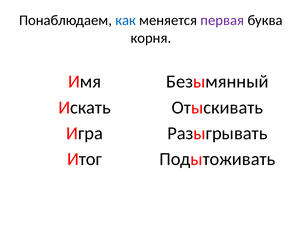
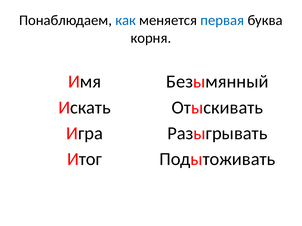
первая colour: purple -> blue
